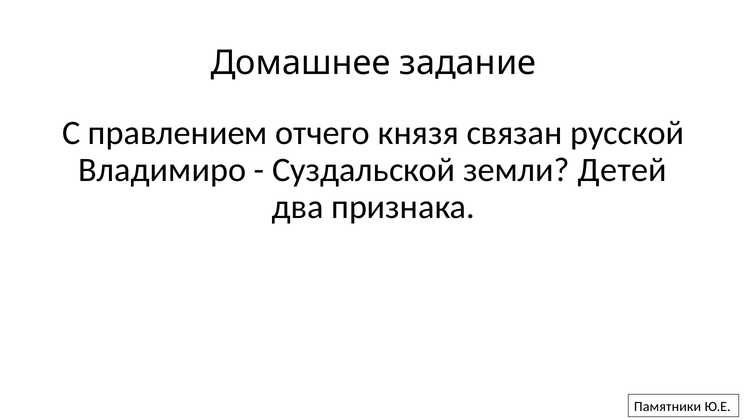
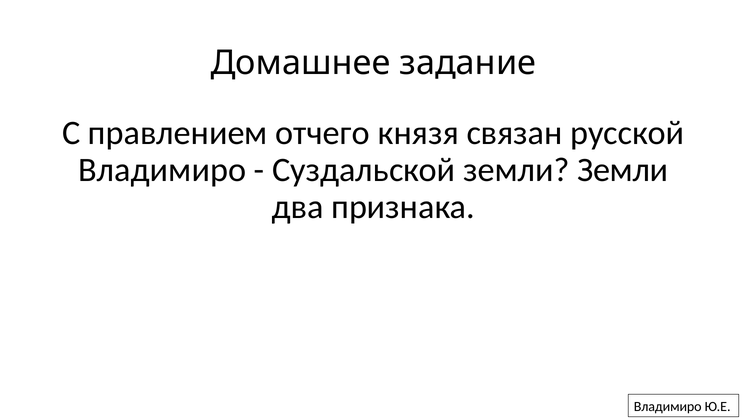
земли Детей: Детей -> Земли
Памятники at (668, 407): Памятники -> Владимиро
